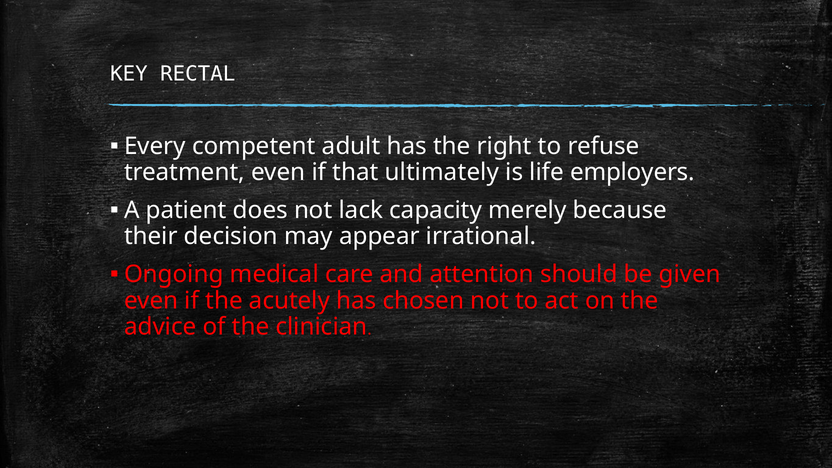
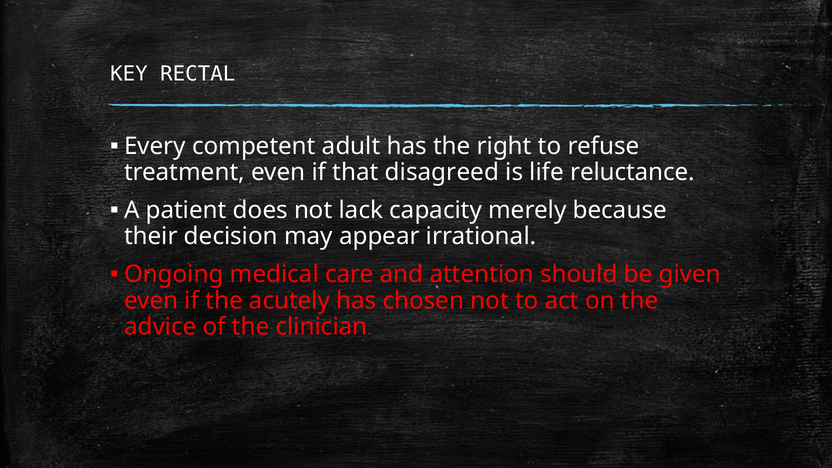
ultimately: ultimately -> disagreed
employers: employers -> reluctance
